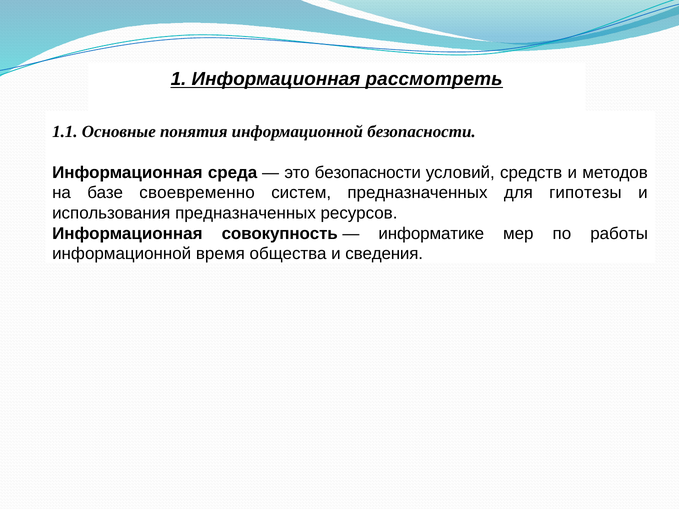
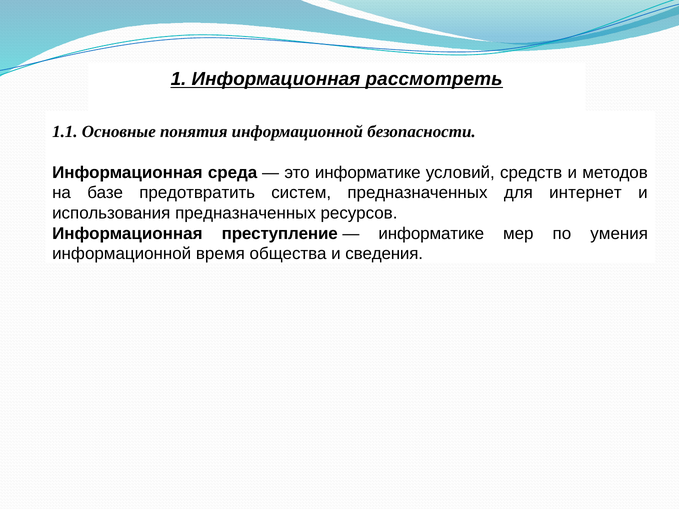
это безопасности: безопасности -> информатике
своевременно: своевременно -> предотвратить
гипотезы: гипотезы -> интернет
совокупность: совокупность -> преступление
работы: работы -> умения
